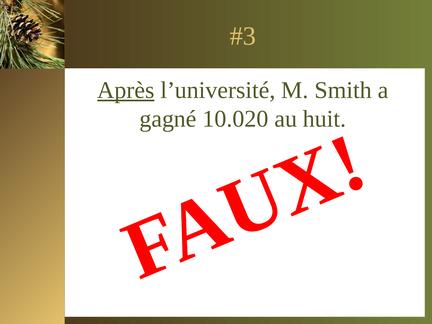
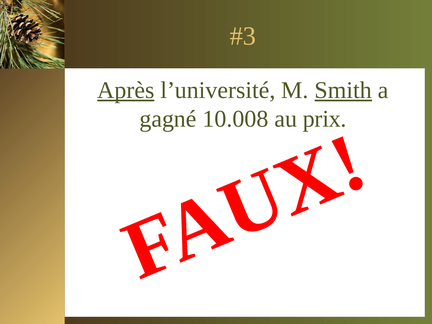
Smith underline: none -> present
10.020: 10.020 -> 10.008
huit: huit -> prix
